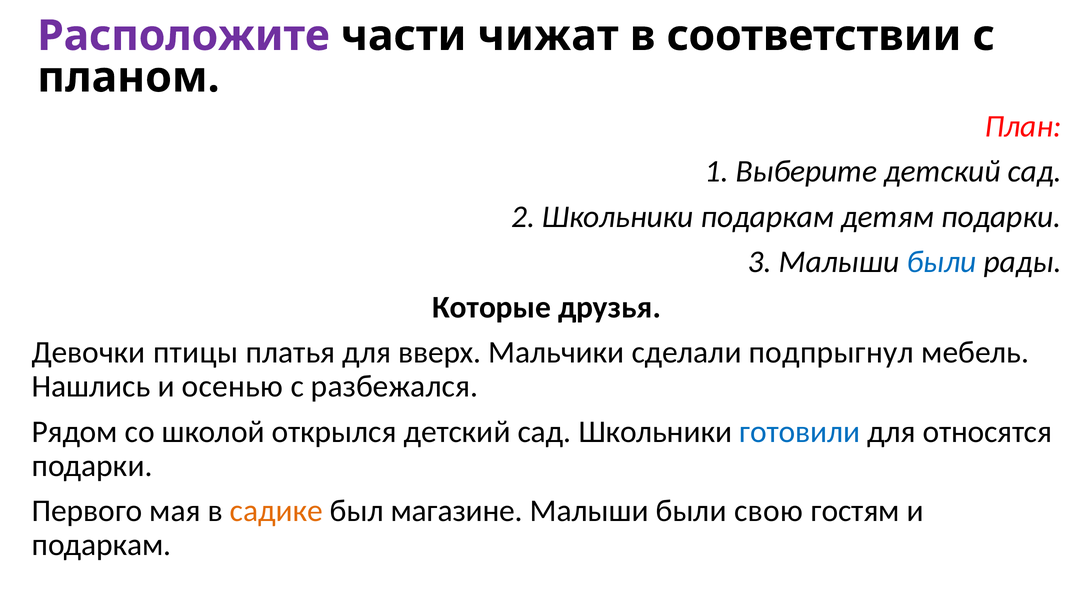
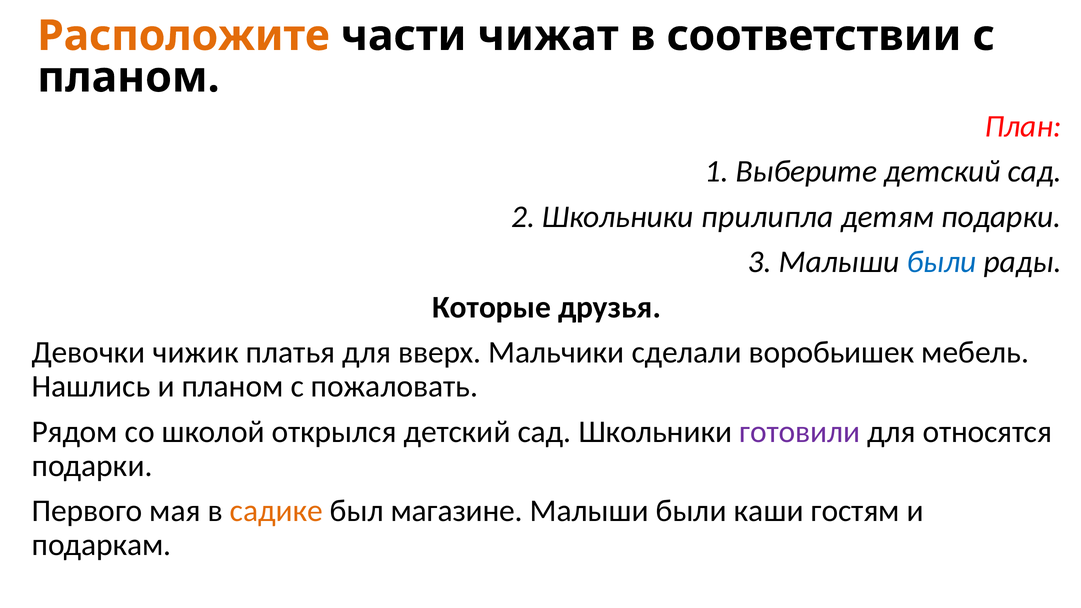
Расположите colour: purple -> orange
Школьники подаркам: подаркам -> прилипла
птицы: птицы -> чижик
подпрыгнул: подпрыгнул -> воробьишек
и осенью: осенью -> планом
разбежался: разбежался -> пожаловать
готовили colour: blue -> purple
свою: свою -> каши
